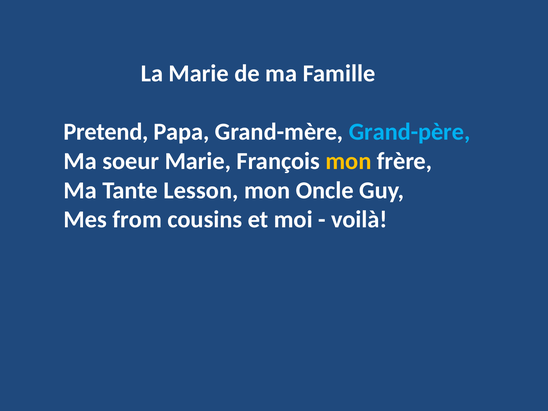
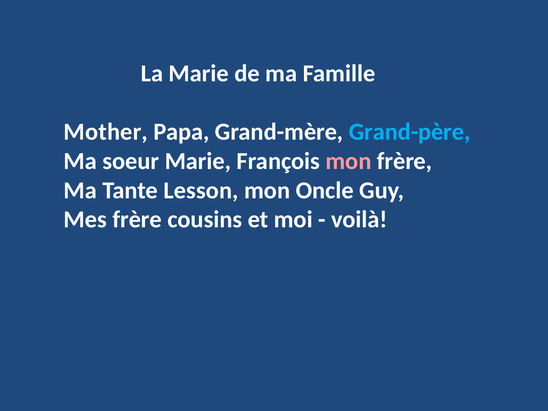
Pretend: Pretend -> Mother
mon at (348, 161) colour: yellow -> pink
Mes from: from -> frère
